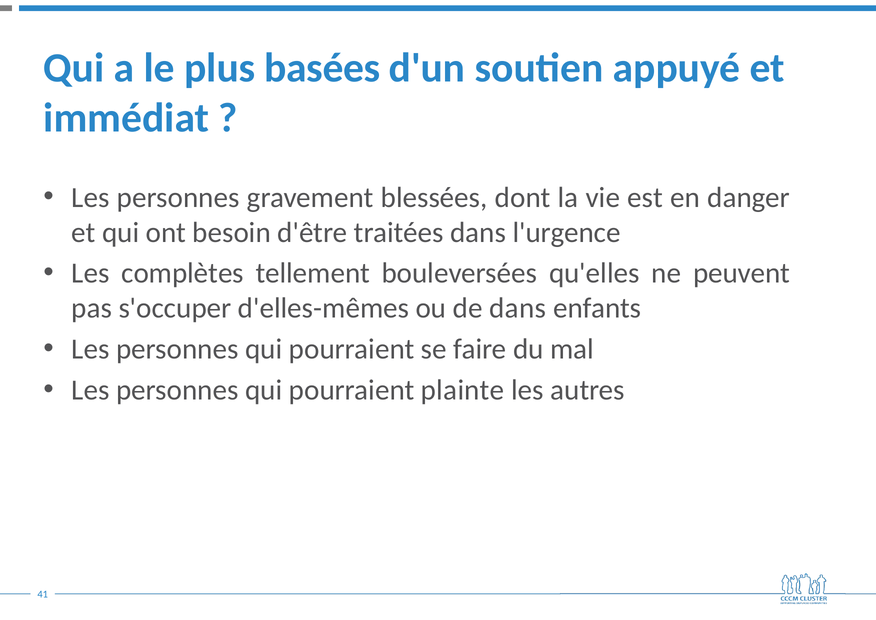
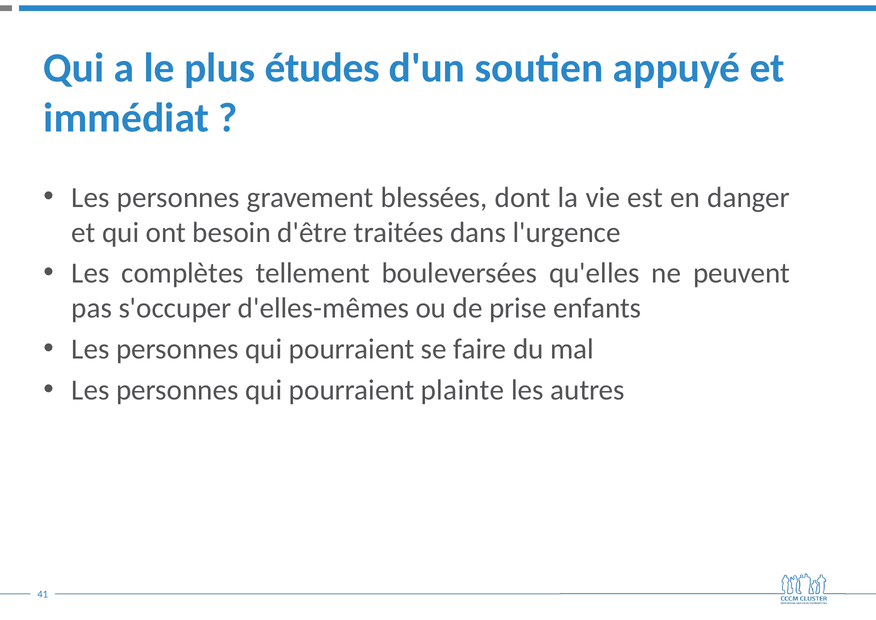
basées: basées -> études
de dans: dans -> prise
